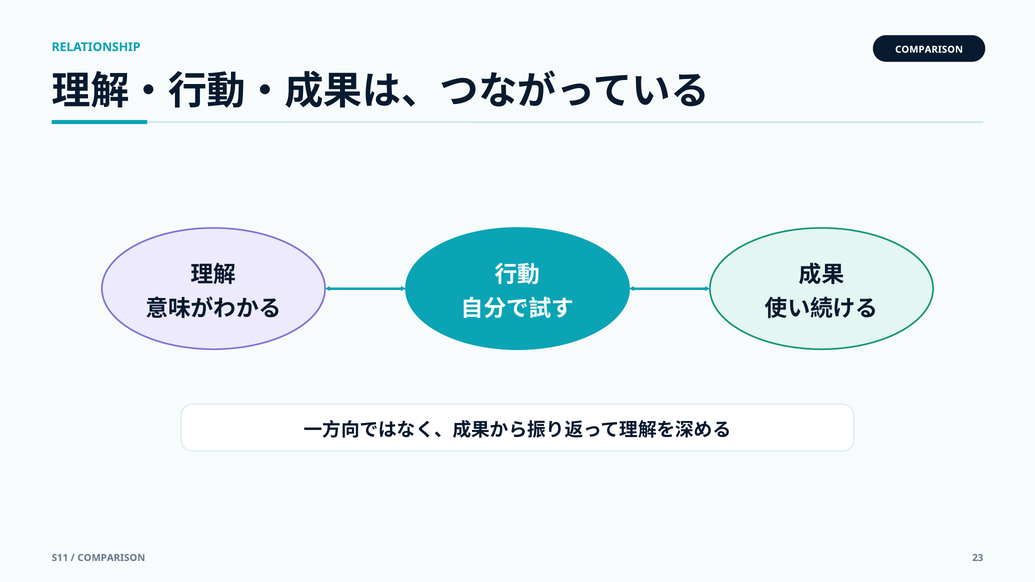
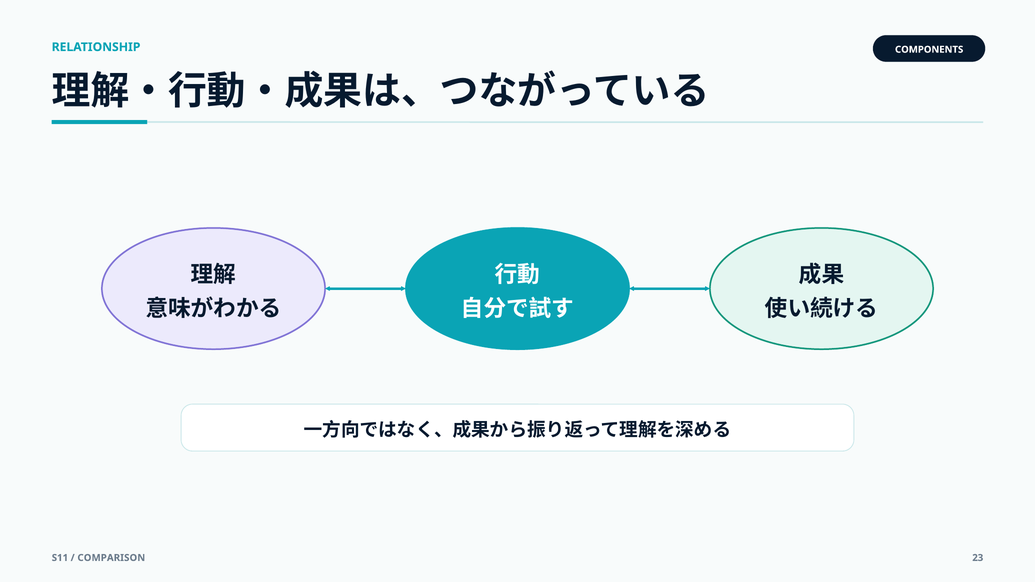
COMPARISON at (929, 50): COMPARISON -> COMPONENTS
